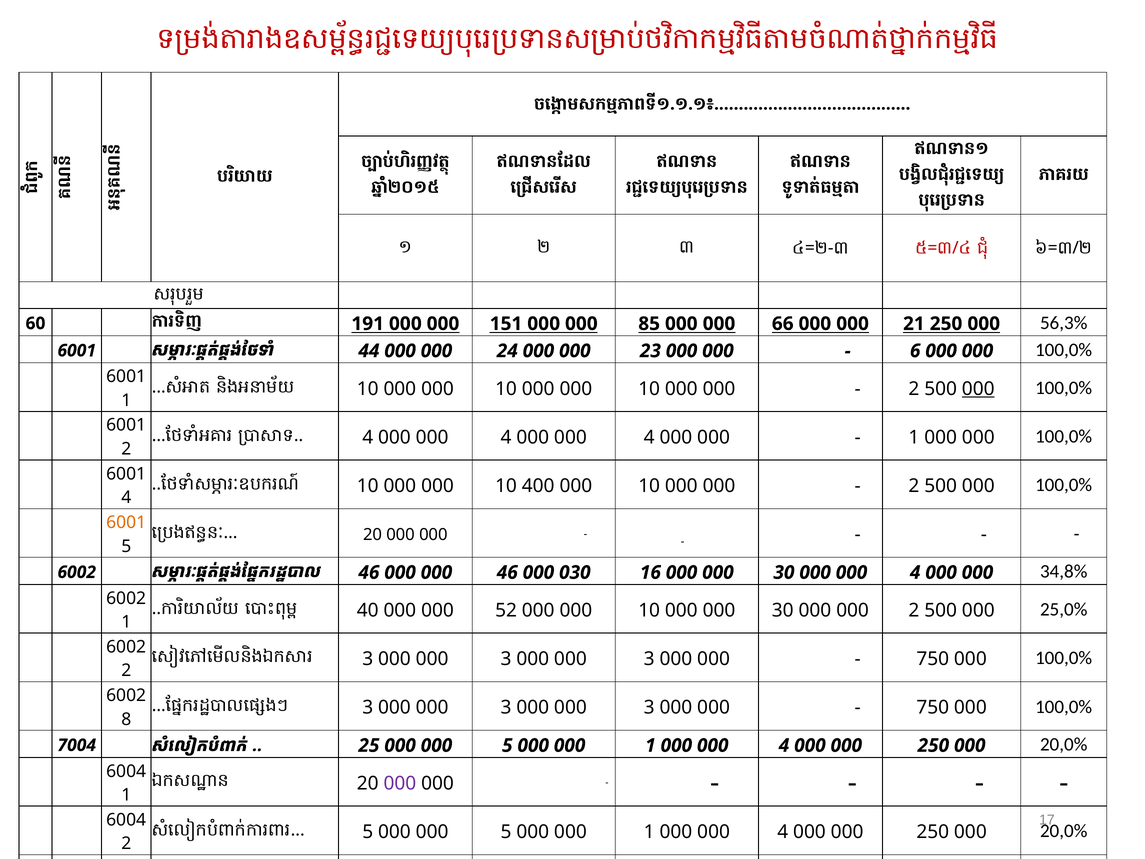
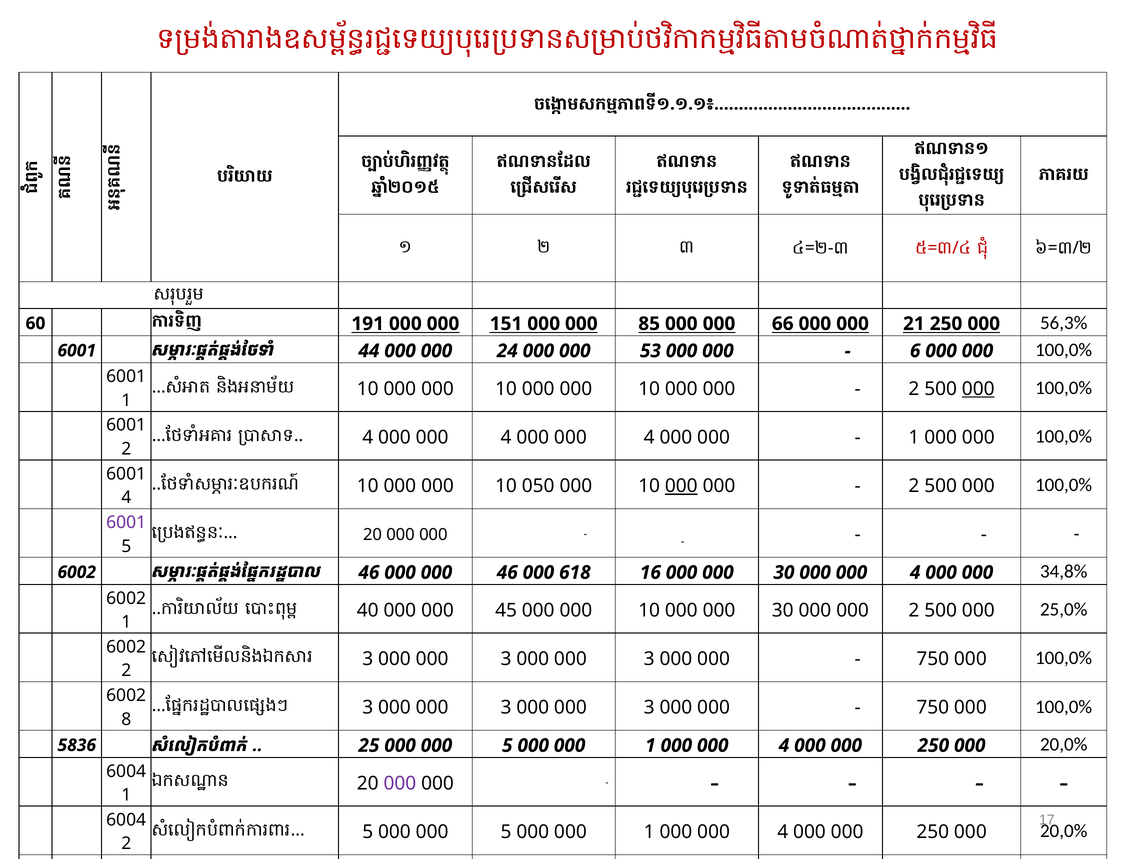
23: 23 -> 53
400: 400 -> 050
000 at (681, 486) underline: none -> present
6001 at (126, 522) colour: orange -> purple
030: 030 -> 618
52: 52 -> 45
7004: 7004 -> 5836
